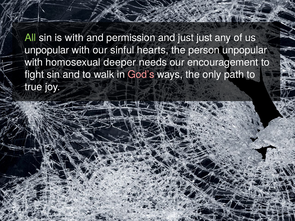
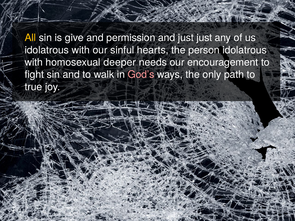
All colour: light green -> yellow
is with: with -> give
unpopular at (47, 50): unpopular -> idolatrous
person unpopular: unpopular -> idolatrous
